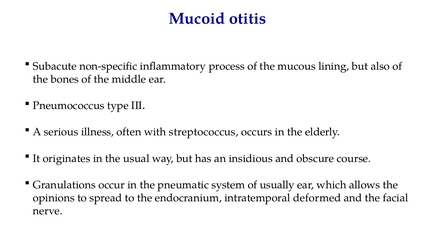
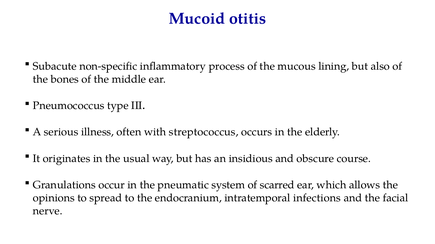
usually: usually -> scarred
deformed: deformed -> infections
